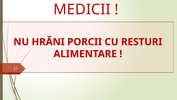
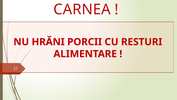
MEDICII: MEDICII -> CARNEA
